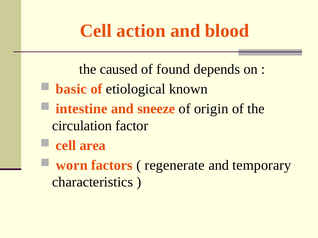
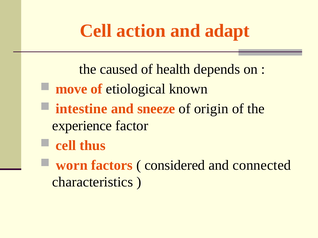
blood: blood -> adapt
found: found -> health
basic: basic -> move
circulation: circulation -> experience
area: area -> thus
regenerate: regenerate -> considered
temporary: temporary -> connected
